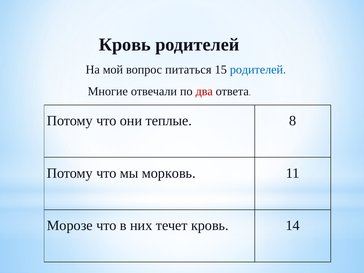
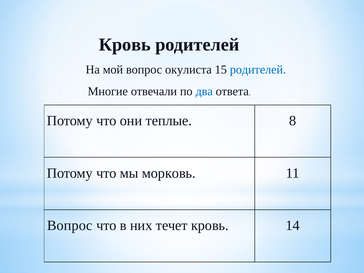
питаться: питаться -> окулиста
два colour: red -> blue
Морозе at (70, 225): Морозе -> Вопрос
